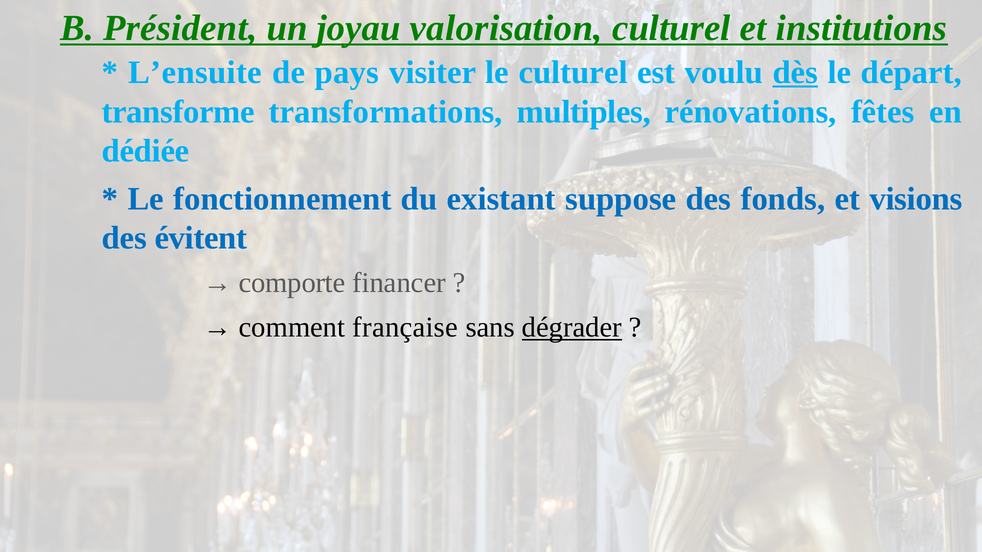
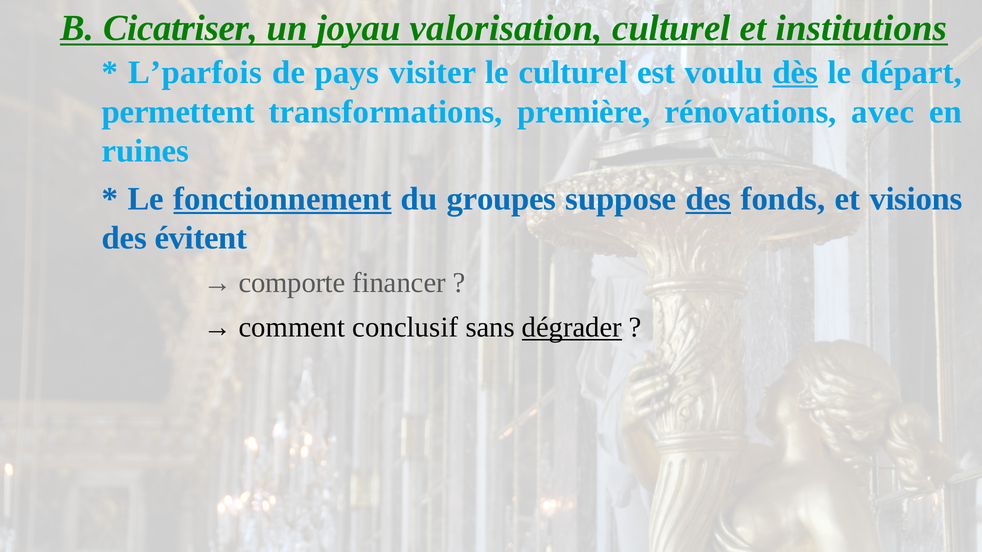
Président: Président -> Cicatriser
L’ensuite: L’ensuite -> L’parfois
transforme: transforme -> permettent
multiples: multiples -> première
fêtes: fêtes -> avec
dédiée: dédiée -> ruines
fonctionnement underline: none -> present
existant: existant -> groupes
des at (708, 199) underline: none -> present
française: française -> conclusif
